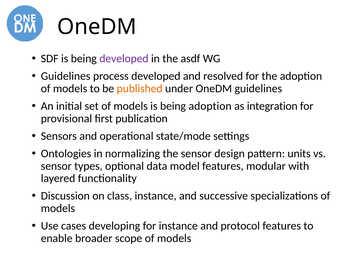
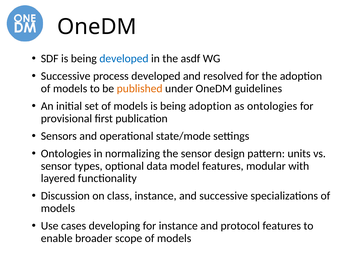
developed at (124, 59) colour: purple -> blue
Guidelines at (66, 76): Guidelines -> Successive
as integration: integration -> ontologies
